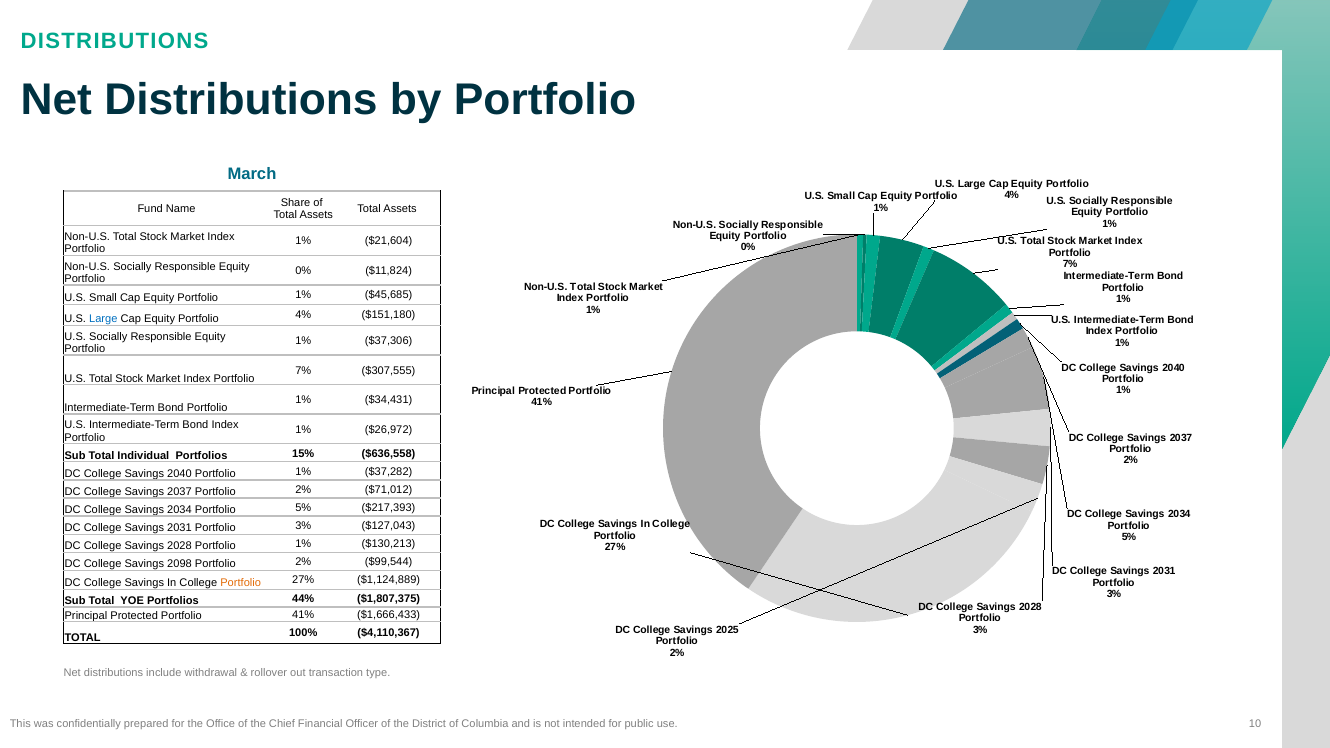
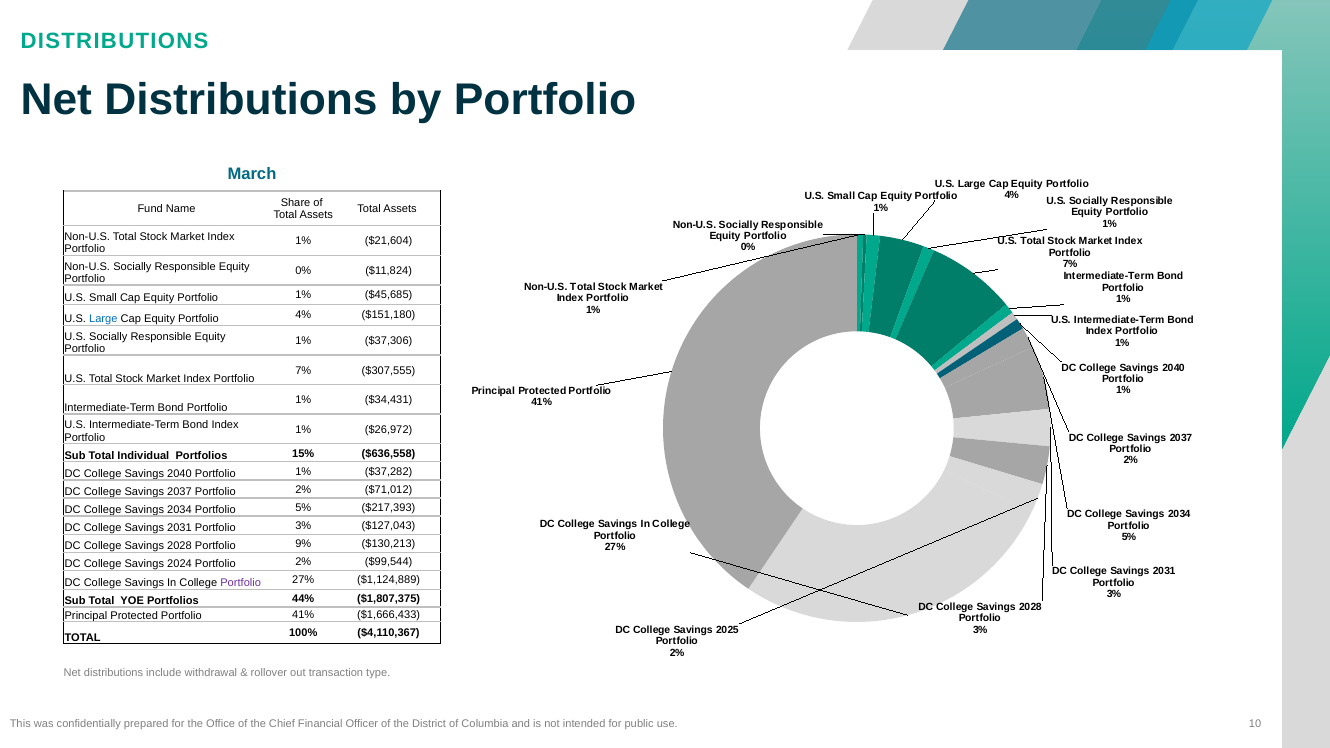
2028 Portfolio 1%: 1% -> 9%
2098: 2098 -> 2024
Portfolio at (241, 583) colour: orange -> purple
